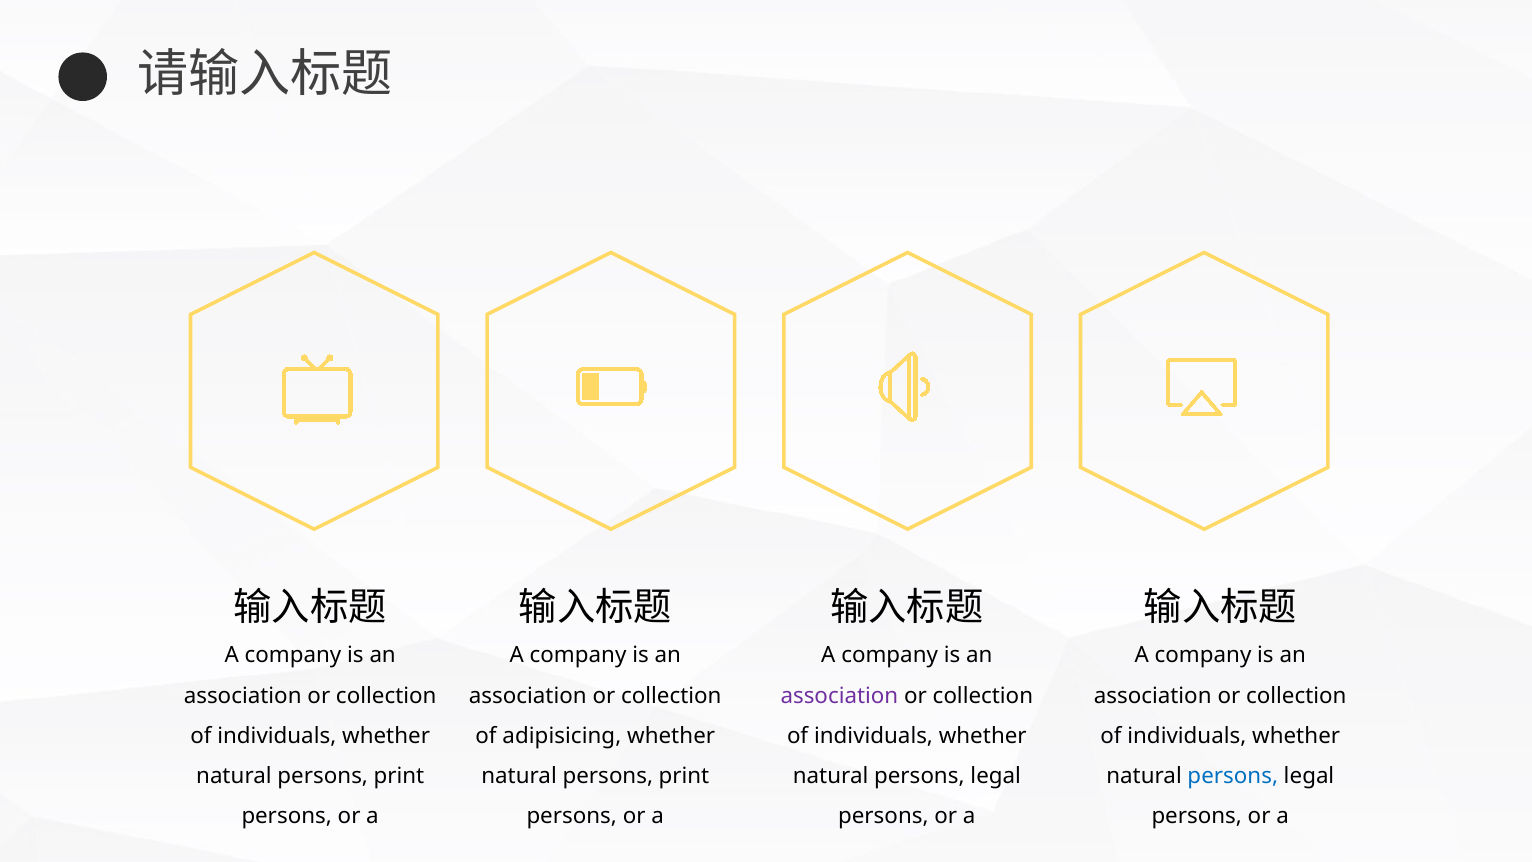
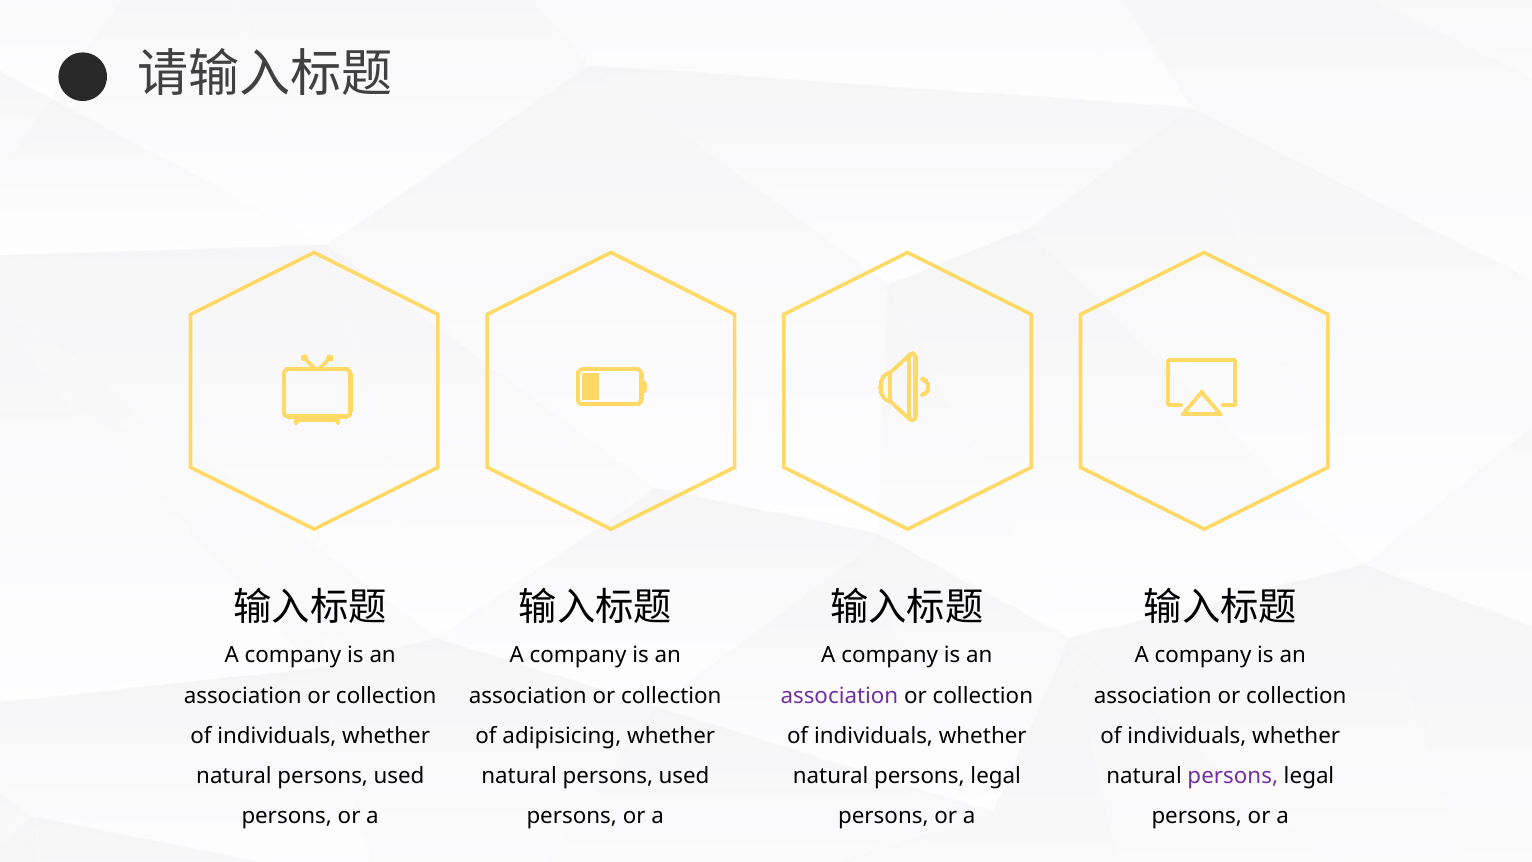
print at (399, 776): print -> used
print at (684, 776): print -> used
persons at (1233, 776) colour: blue -> purple
